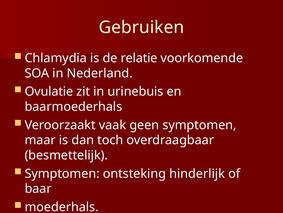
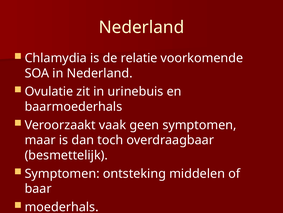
Gebruiken at (141, 27): Gebruiken -> Nederland
hinderlijk: hinderlijk -> middelen
